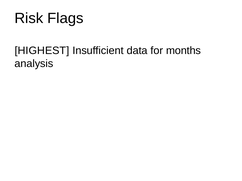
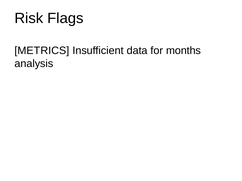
HIGHEST: HIGHEST -> METRICS
